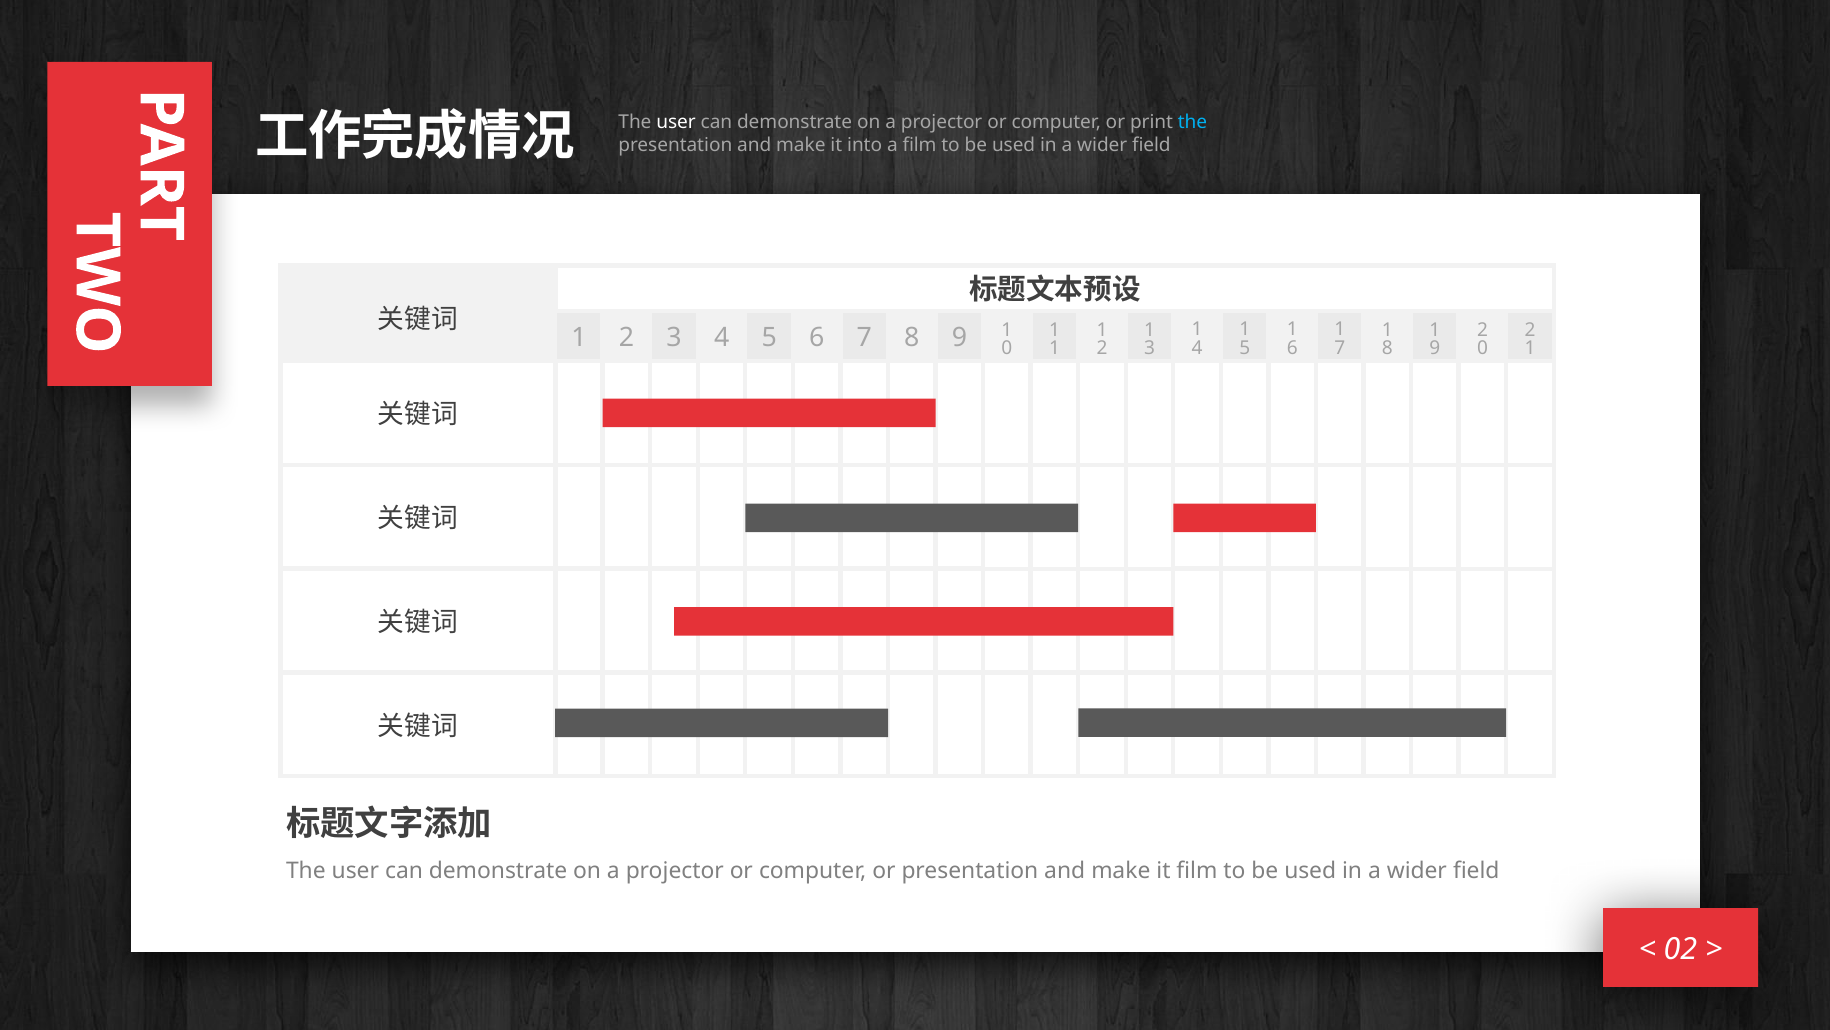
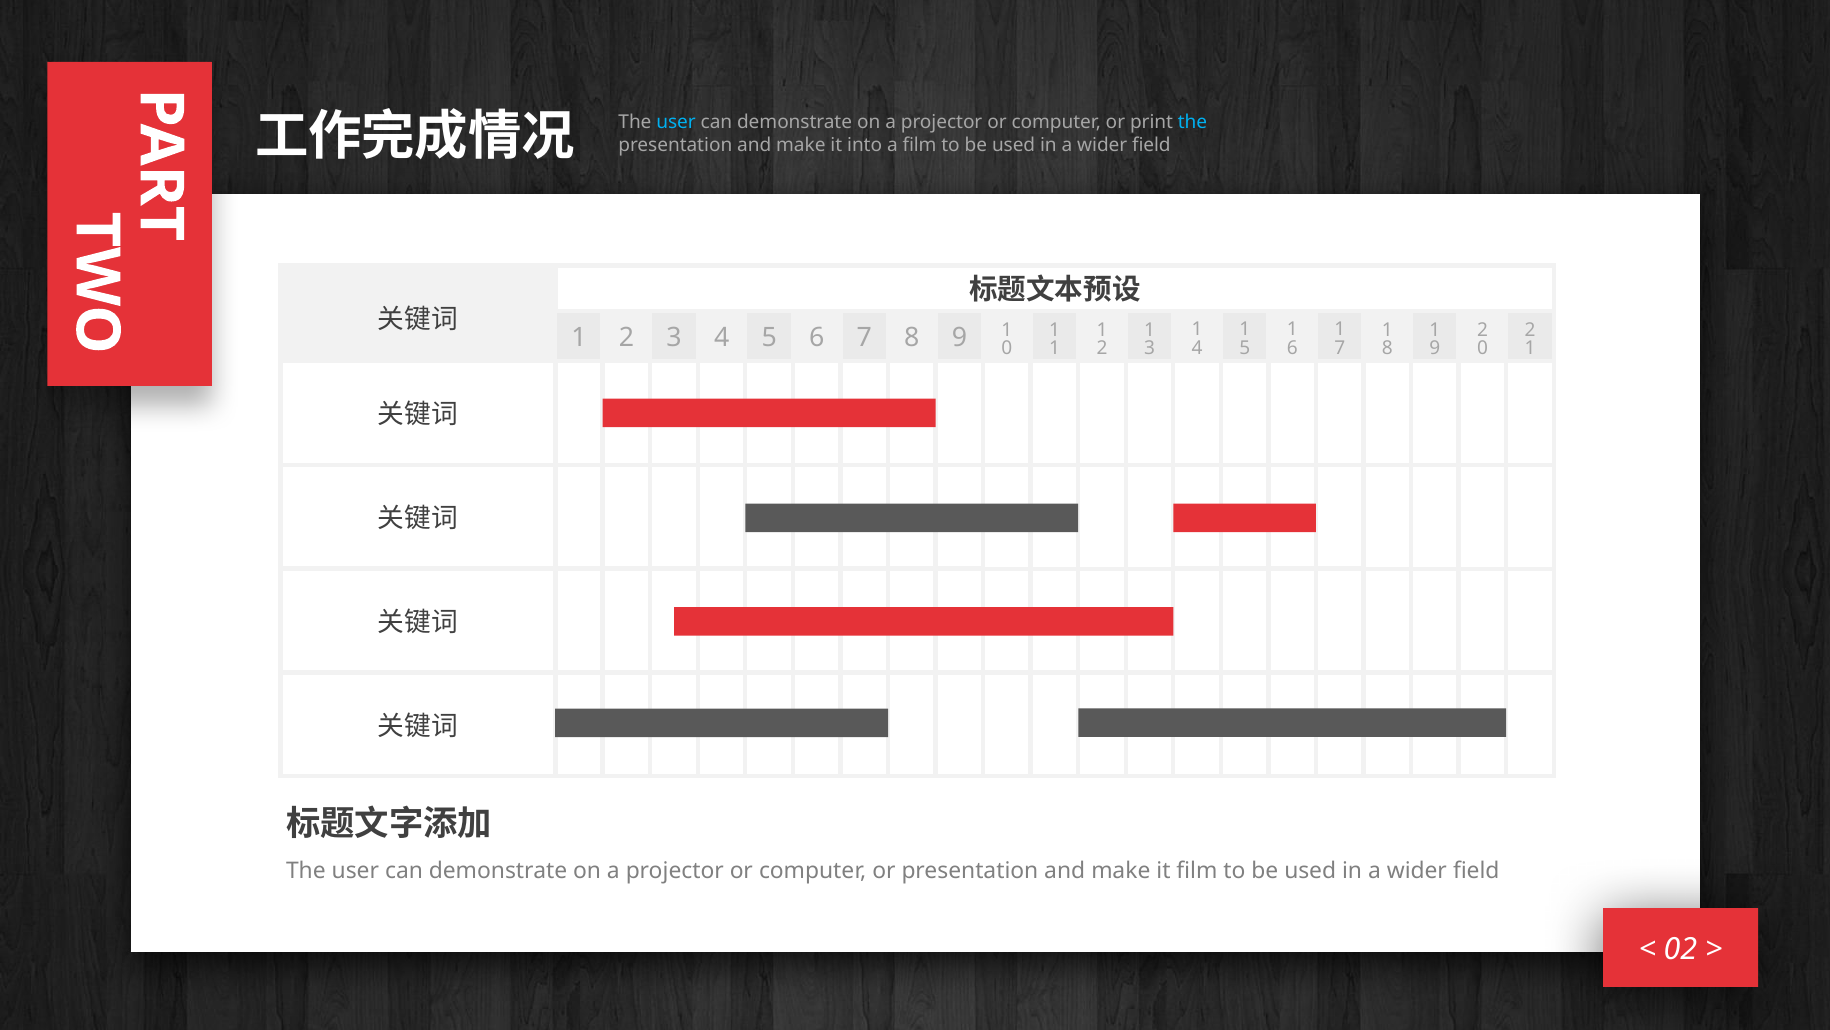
user at (676, 123) colour: white -> light blue
